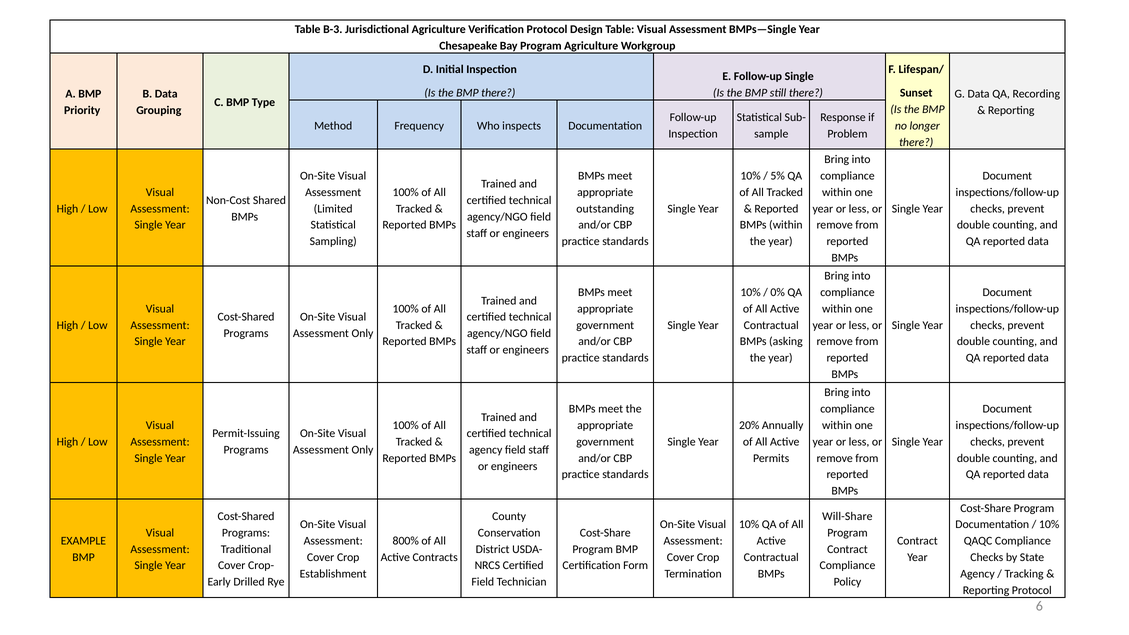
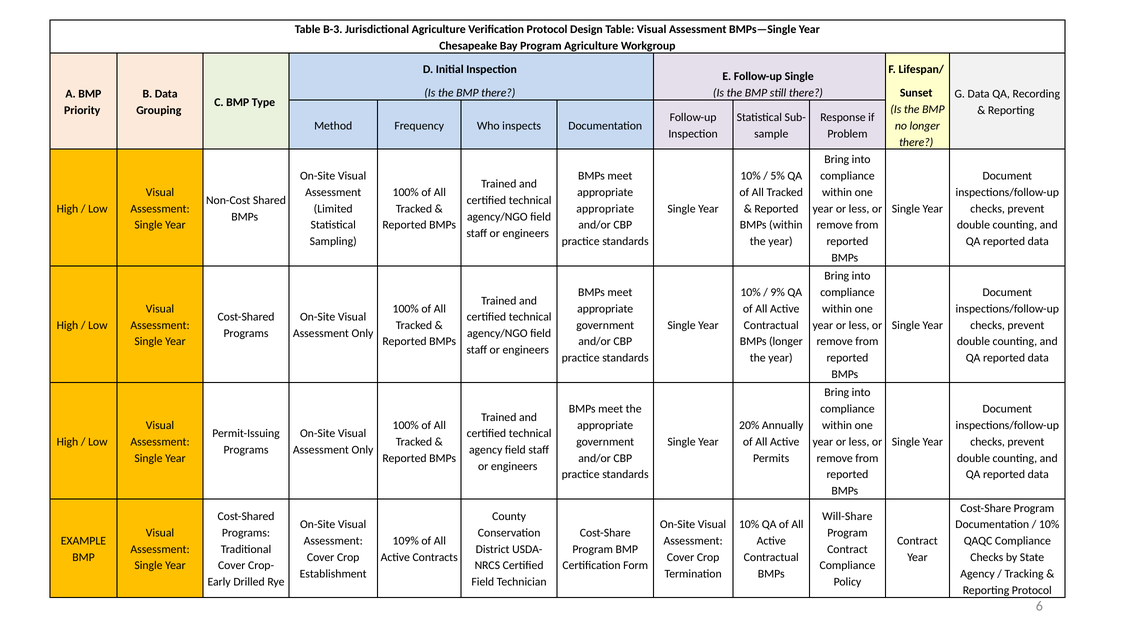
outstanding at (605, 209): outstanding -> appropriate
0%: 0% -> 9%
BMPs asking: asking -> longer
800%: 800% -> 109%
